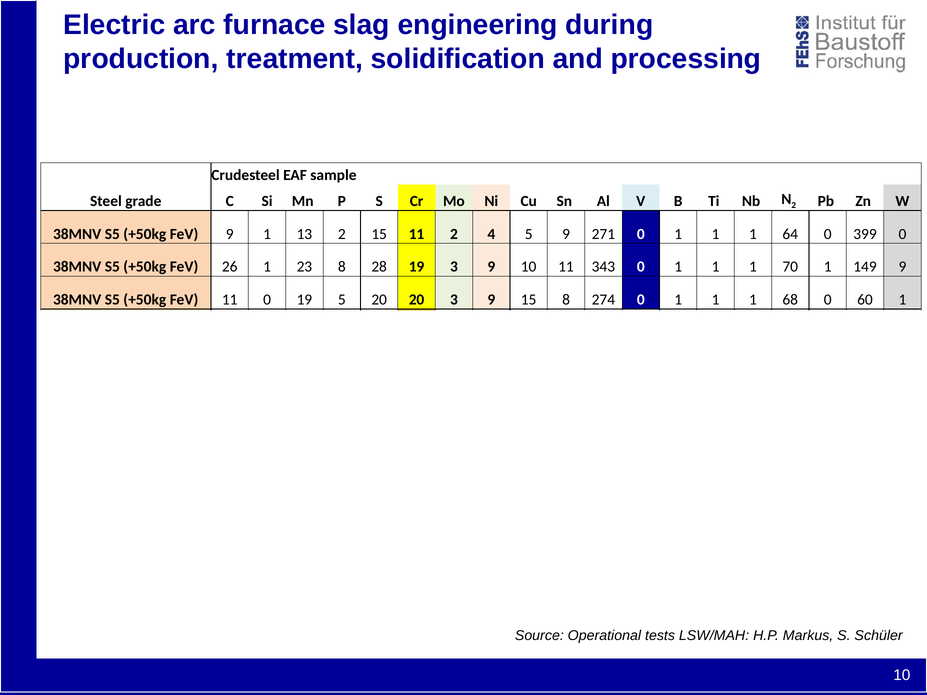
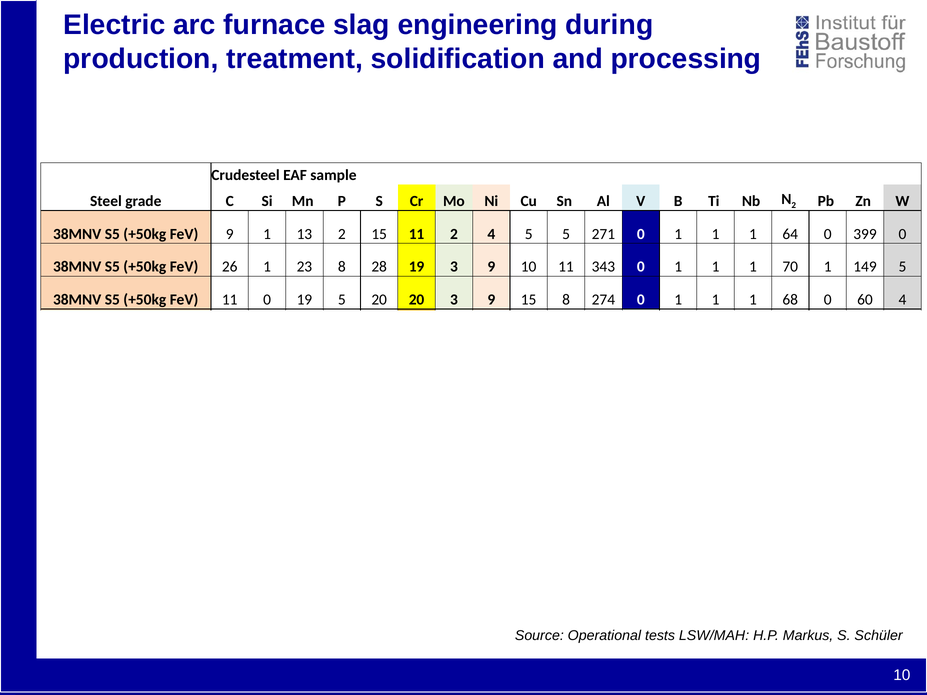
5 9: 9 -> 5
149 9: 9 -> 5
60 1: 1 -> 4
